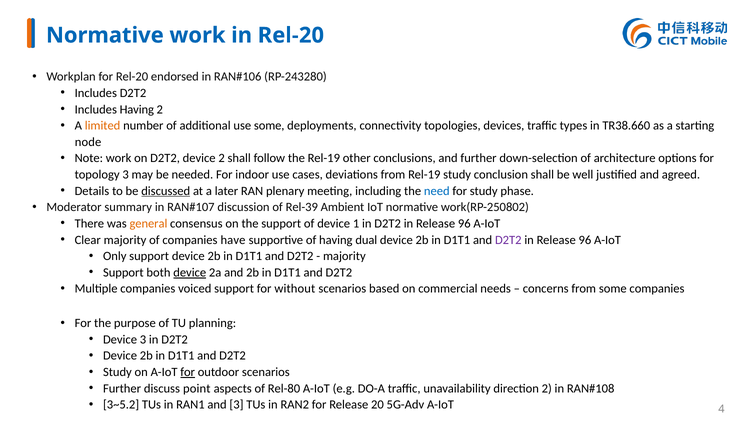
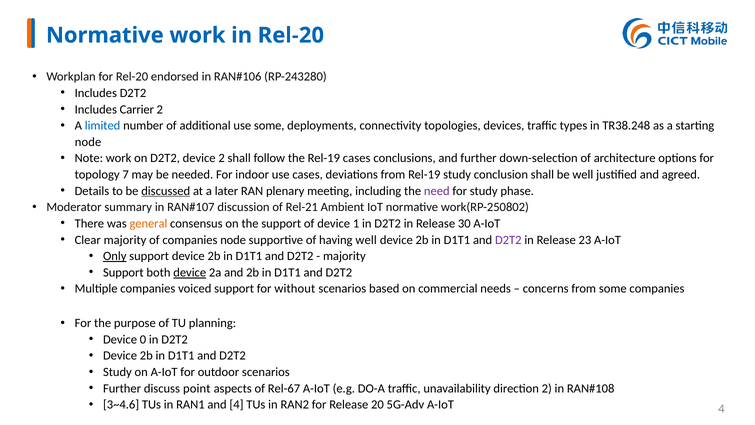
Includes Having: Having -> Carrier
limited colour: orange -> blue
TR38.660: TR38.660 -> TR38.248
Rel-19 other: other -> cases
topology 3: 3 -> 7
need colour: blue -> purple
Rel-39: Rel-39 -> Rel-21
96 at (464, 223): 96 -> 30
companies have: have -> node
having dual: dual -> well
96 at (585, 240): 96 -> 23
Only underline: none -> present
Device 3: 3 -> 0
for at (188, 372) underline: present -> none
Rel-80: Rel-80 -> Rel-67
3~5.2: 3~5.2 -> 3~4.6
and 3: 3 -> 4
